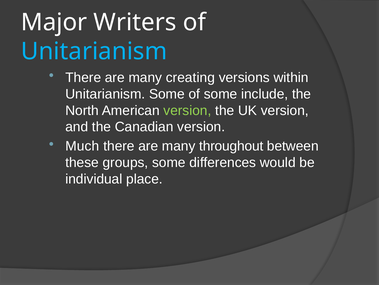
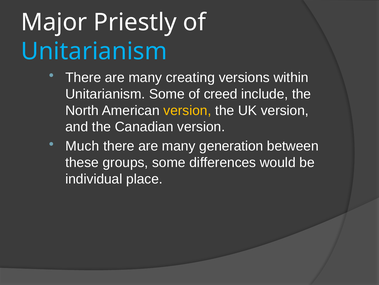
Writers: Writers -> Priestly
of some: some -> creed
version at (187, 110) colour: light green -> yellow
throughout: throughout -> generation
